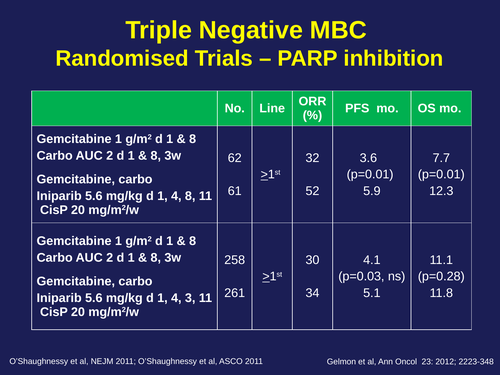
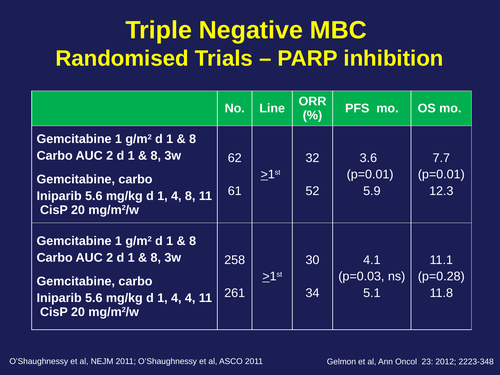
4 3: 3 -> 4
